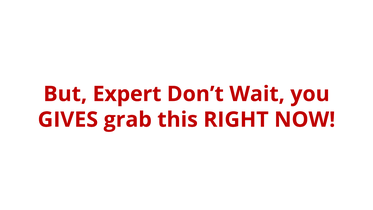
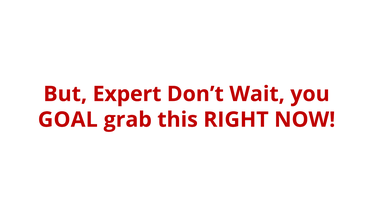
GIVES: GIVES -> GOAL
